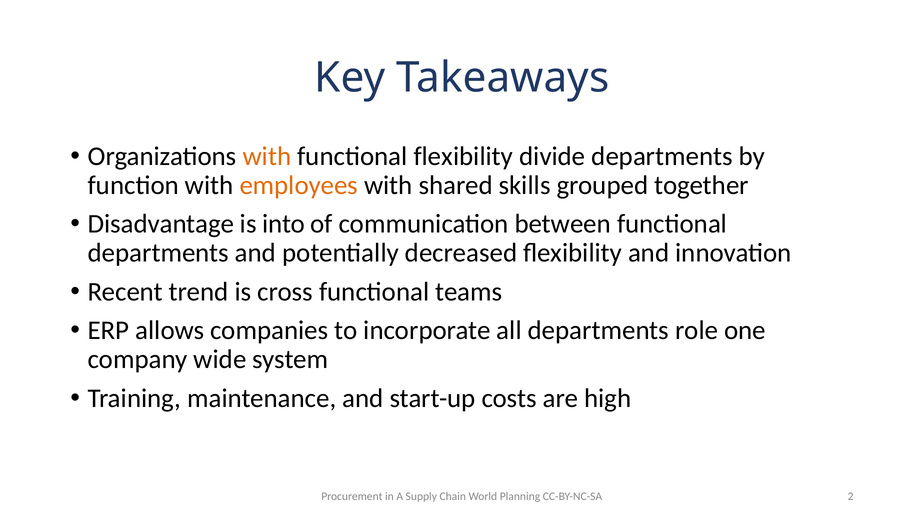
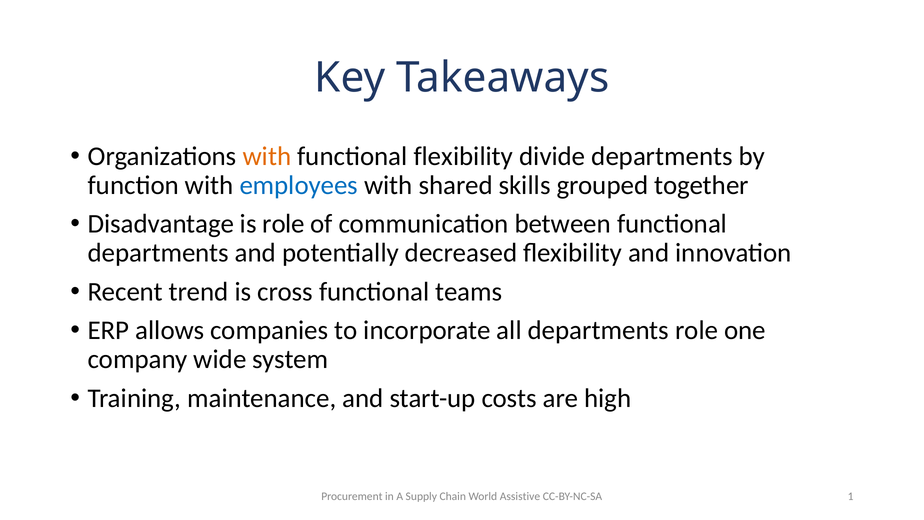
employees colour: orange -> blue
is into: into -> role
Planning: Planning -> Assistive
2: 2 -> 1
